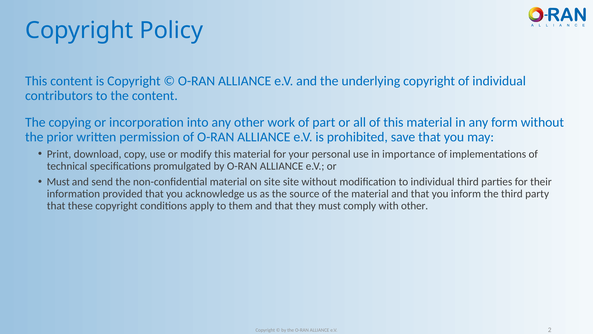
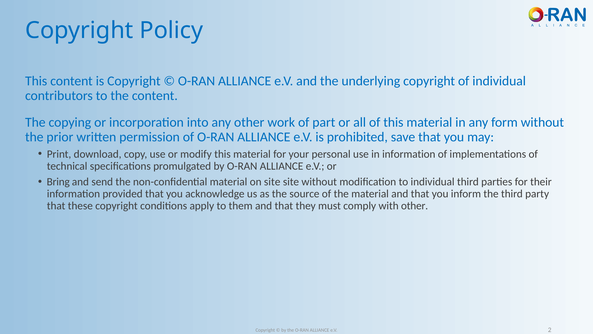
in importance: importance -> information
Must at (58, 182): Must -> Bring
